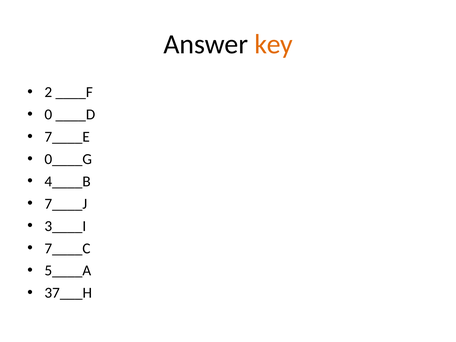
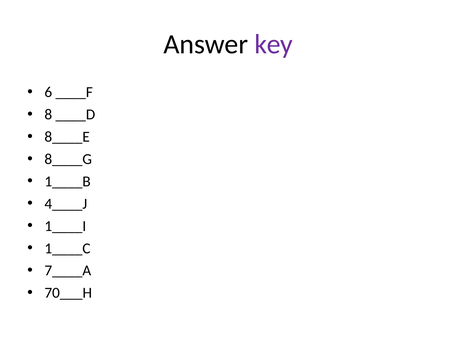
key colour: orange -> purple
2: 2 -> 6
0: 0 -> 8
7____E: 7____E -> 8____E
0____G: 0____G -> 8____G
4____B: 4____B -> 1____B
7____J: 7____J -> 4____J
3____I: 3____I -> 1____I
7____C: 7____C -> 1____C
5____A: 5____A -> 7____A
37___H: 37___H -> 70___H
